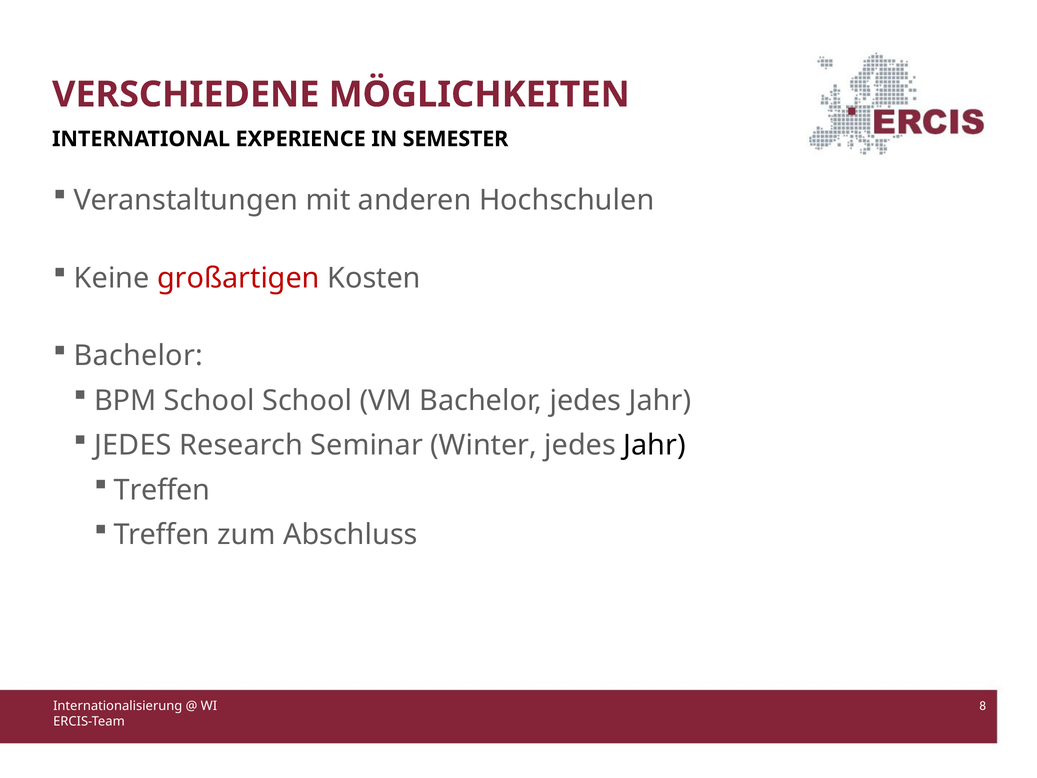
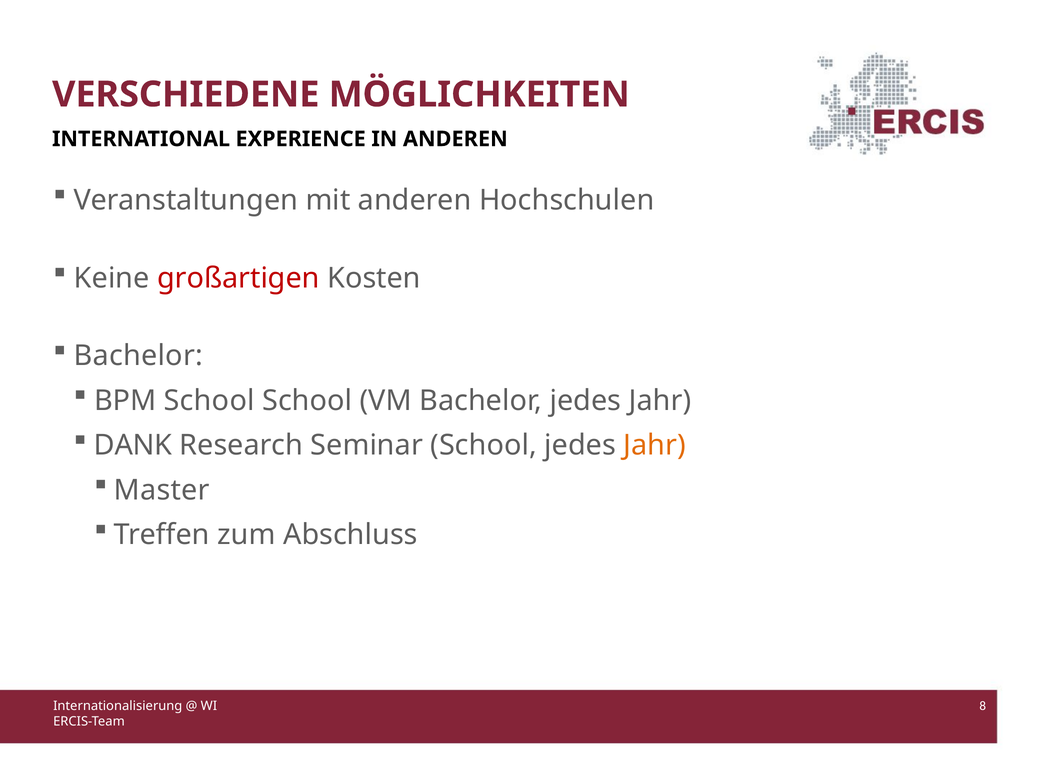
IN SEMESTER: SEMESTER -> ANDEREN
JEDES at (133, 445): JEDES -> DANK
Seminar Winter: Winter -> School
Jahr at (655, 445) colour: black -> orange
Treffen at (162, 490): Treffen -> Master
